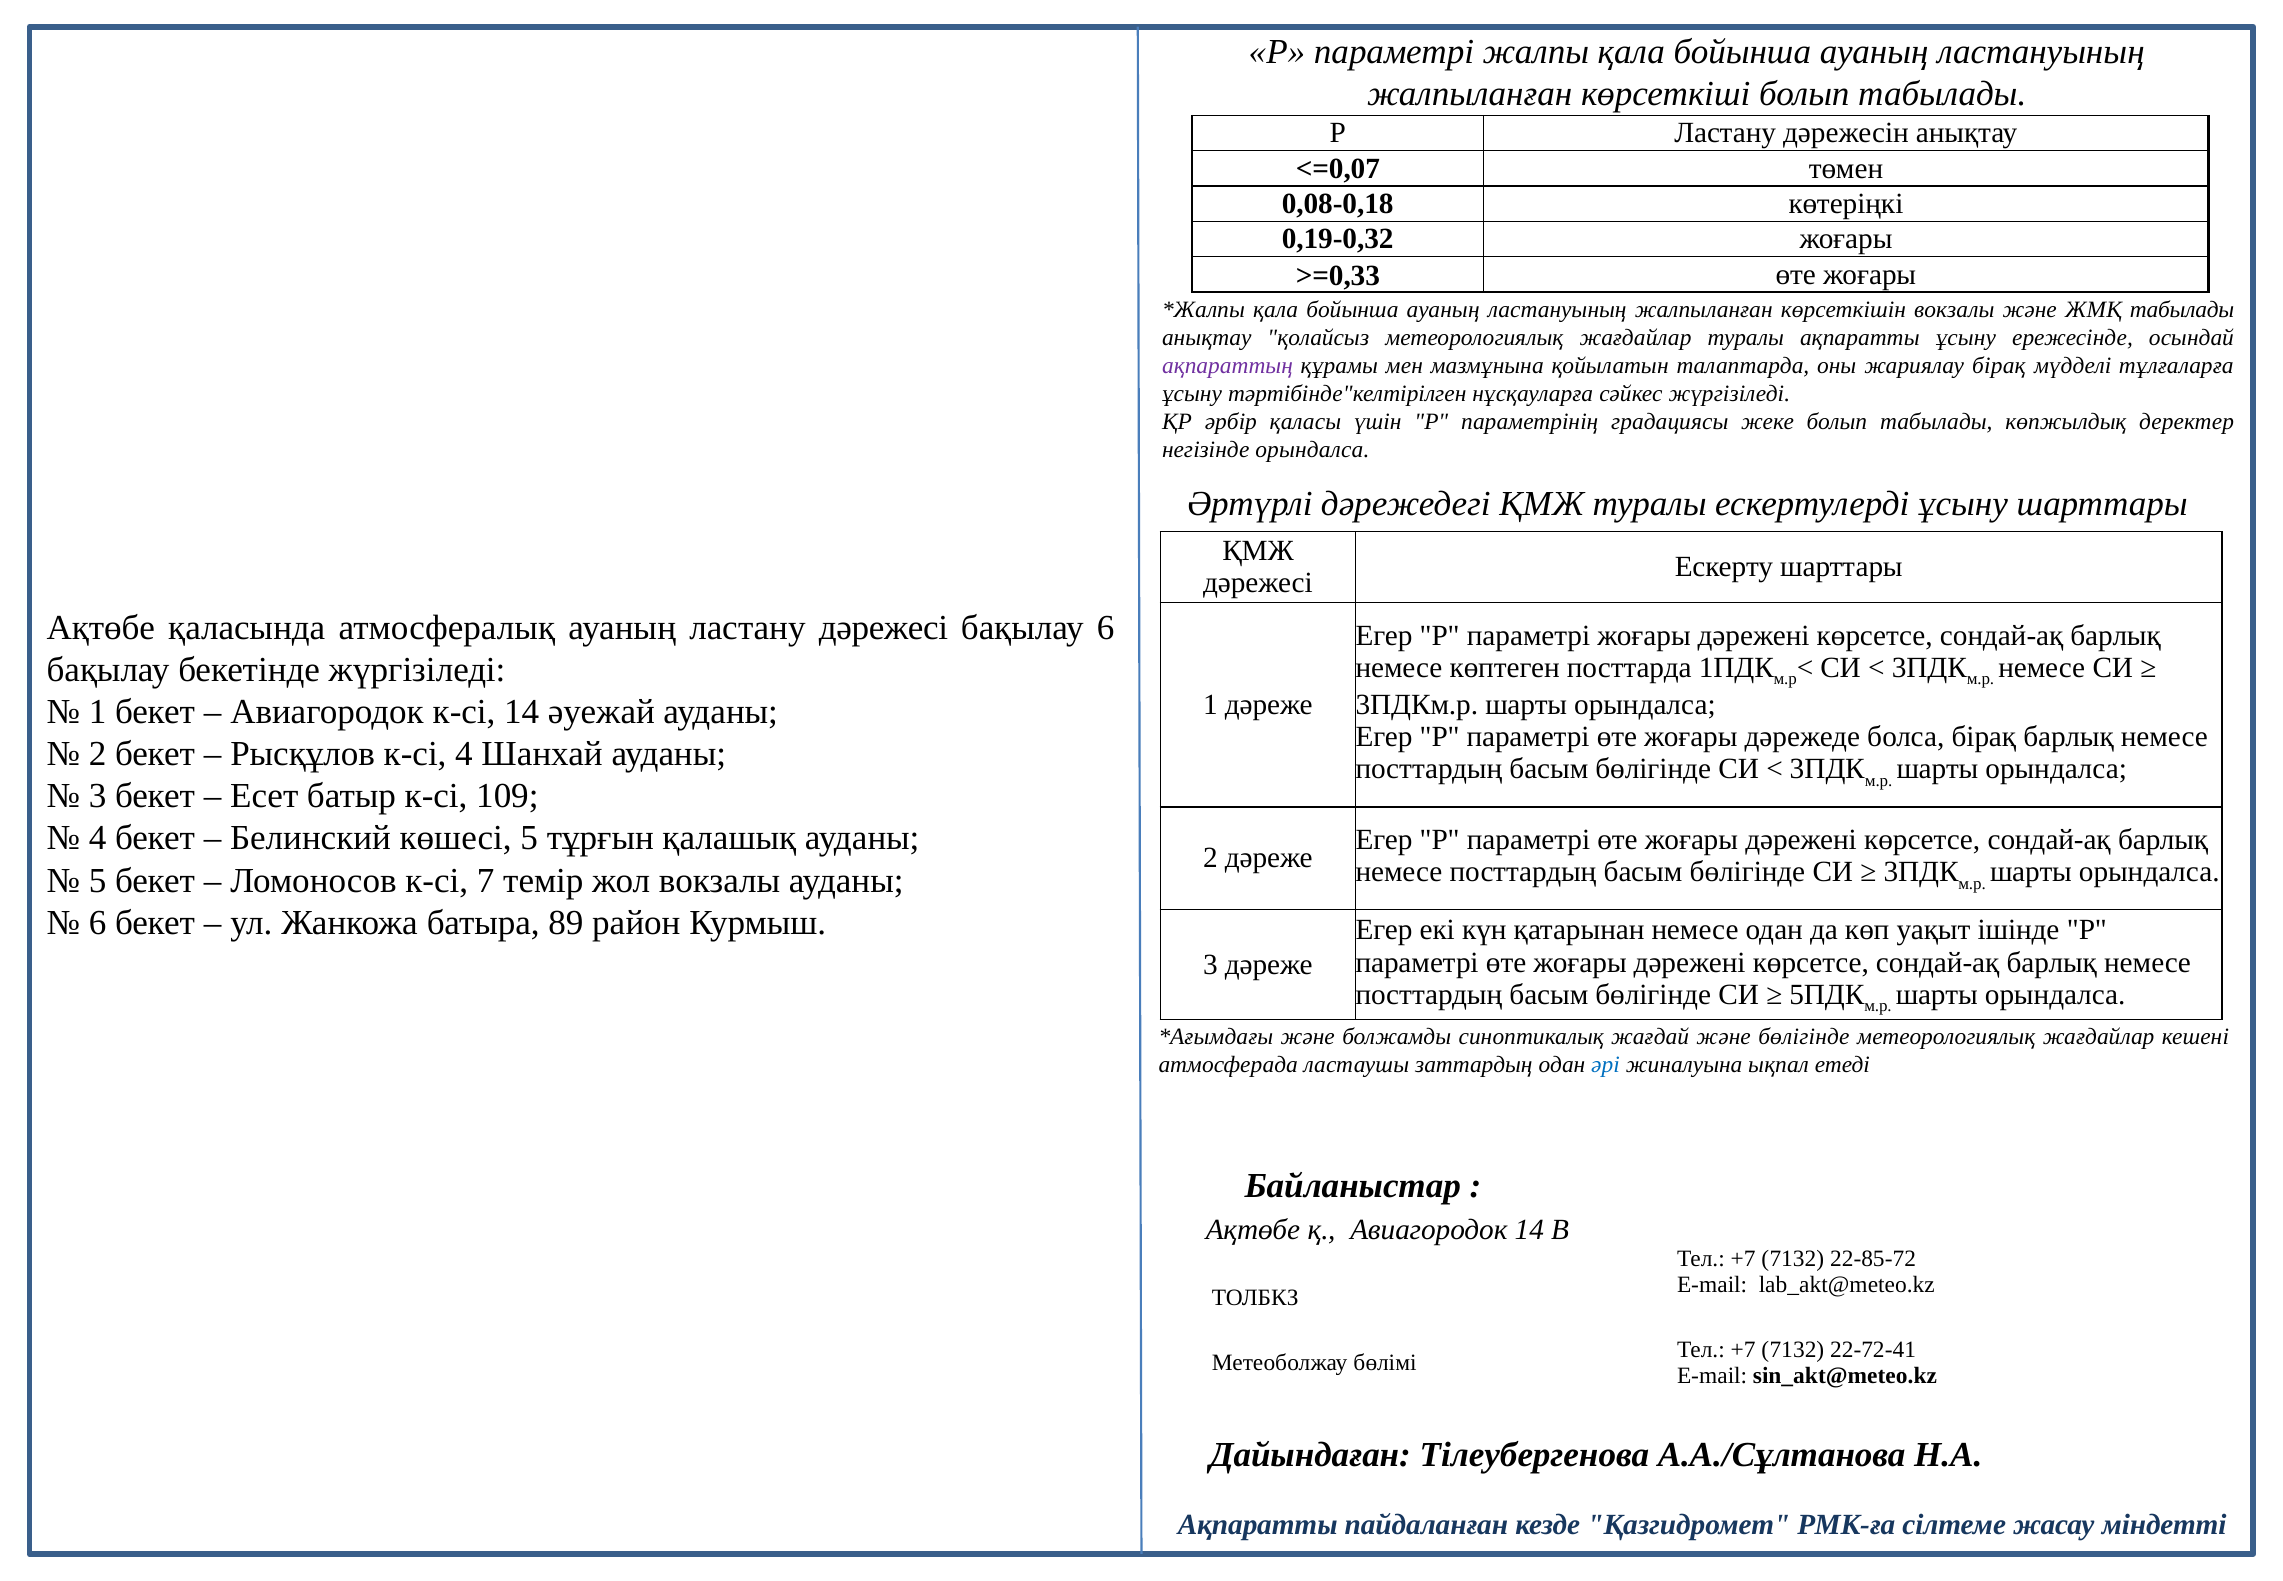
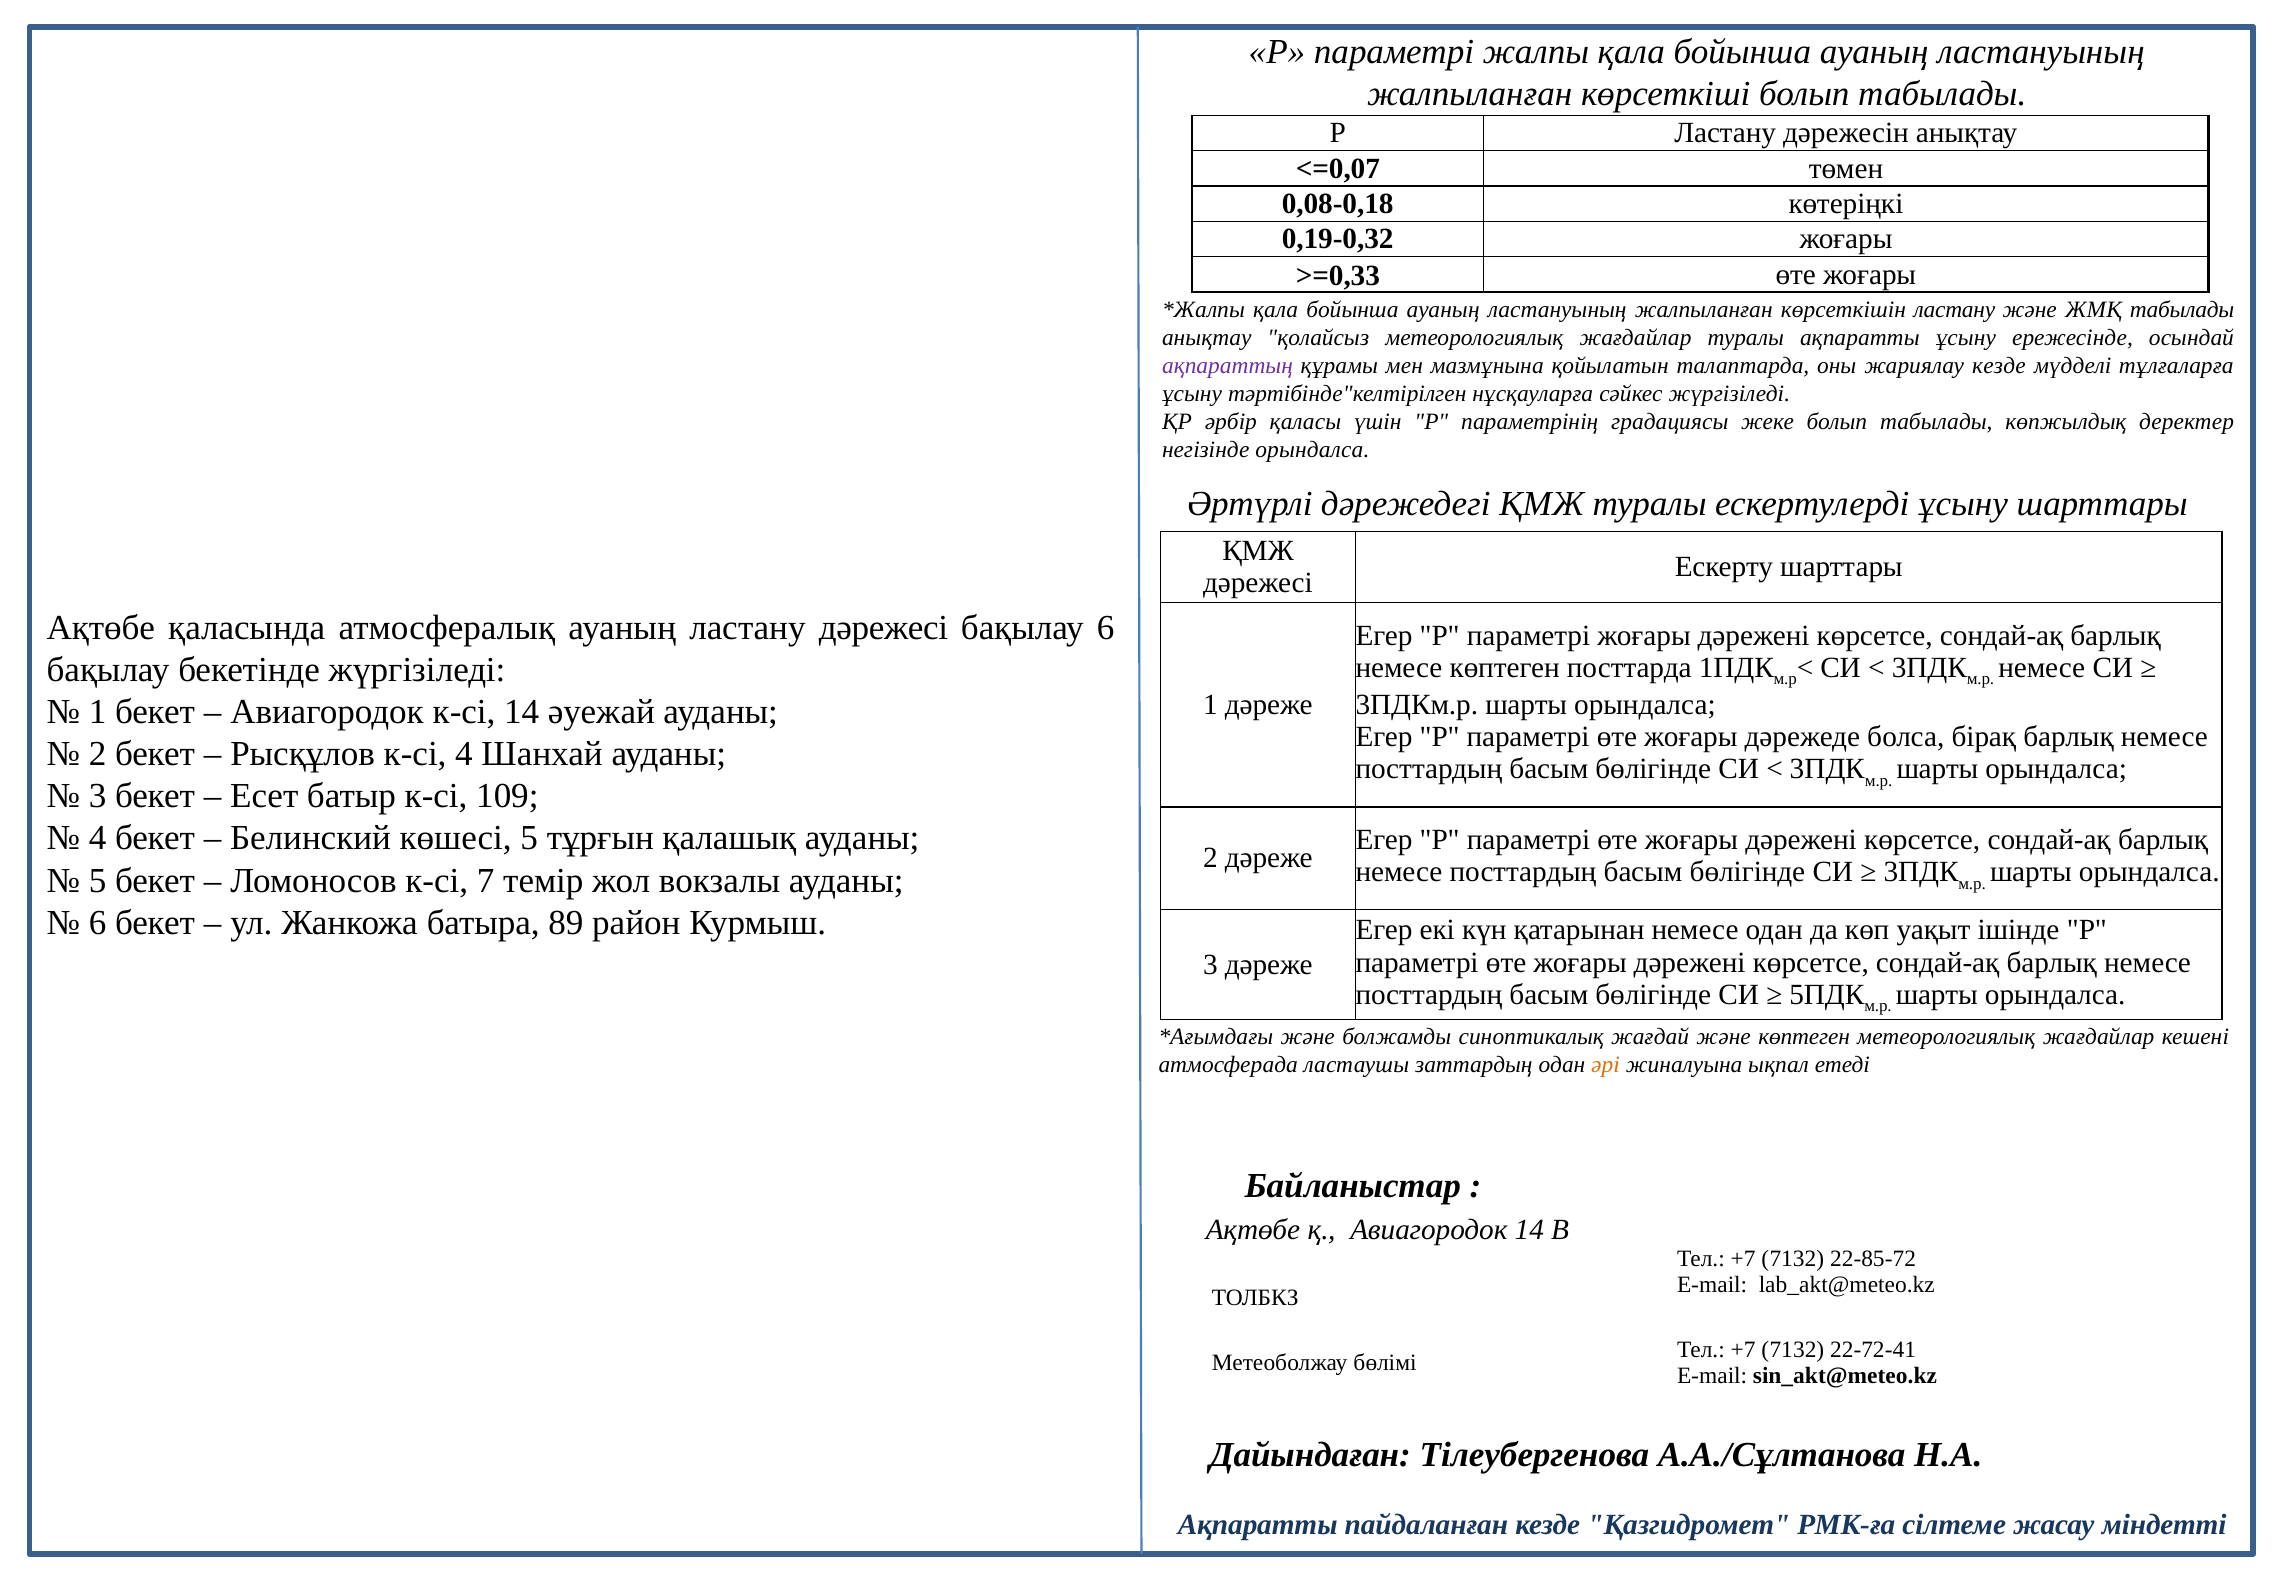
көрсеткішін вокзалы: вокзалы -> ластану
жариялау бірақ: бірақ -> кезде
және бөлігінде: бөлігінде -> көптеген
әрі colour: blue -> orange
